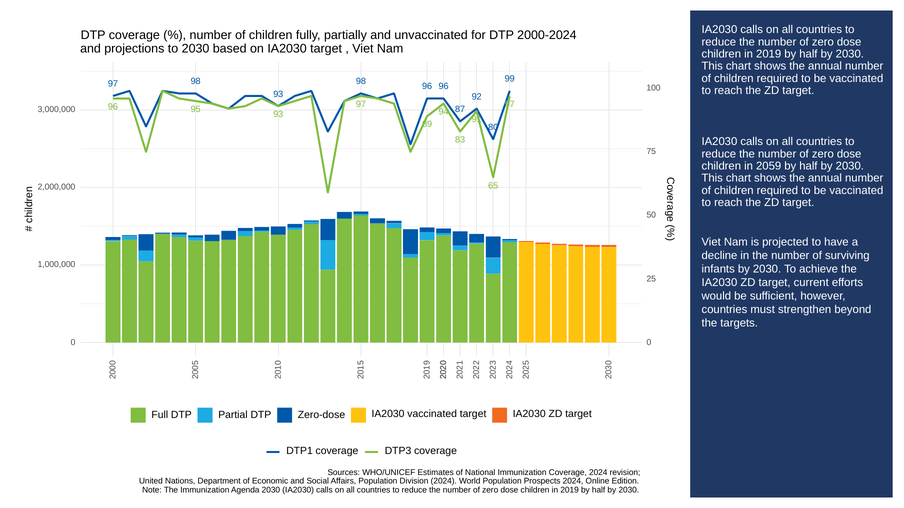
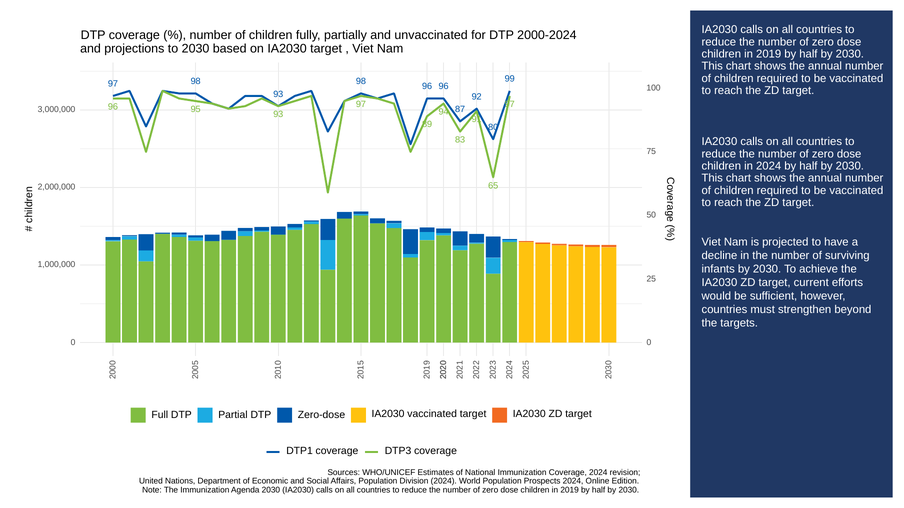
in 2059: 2059 -> 2024
